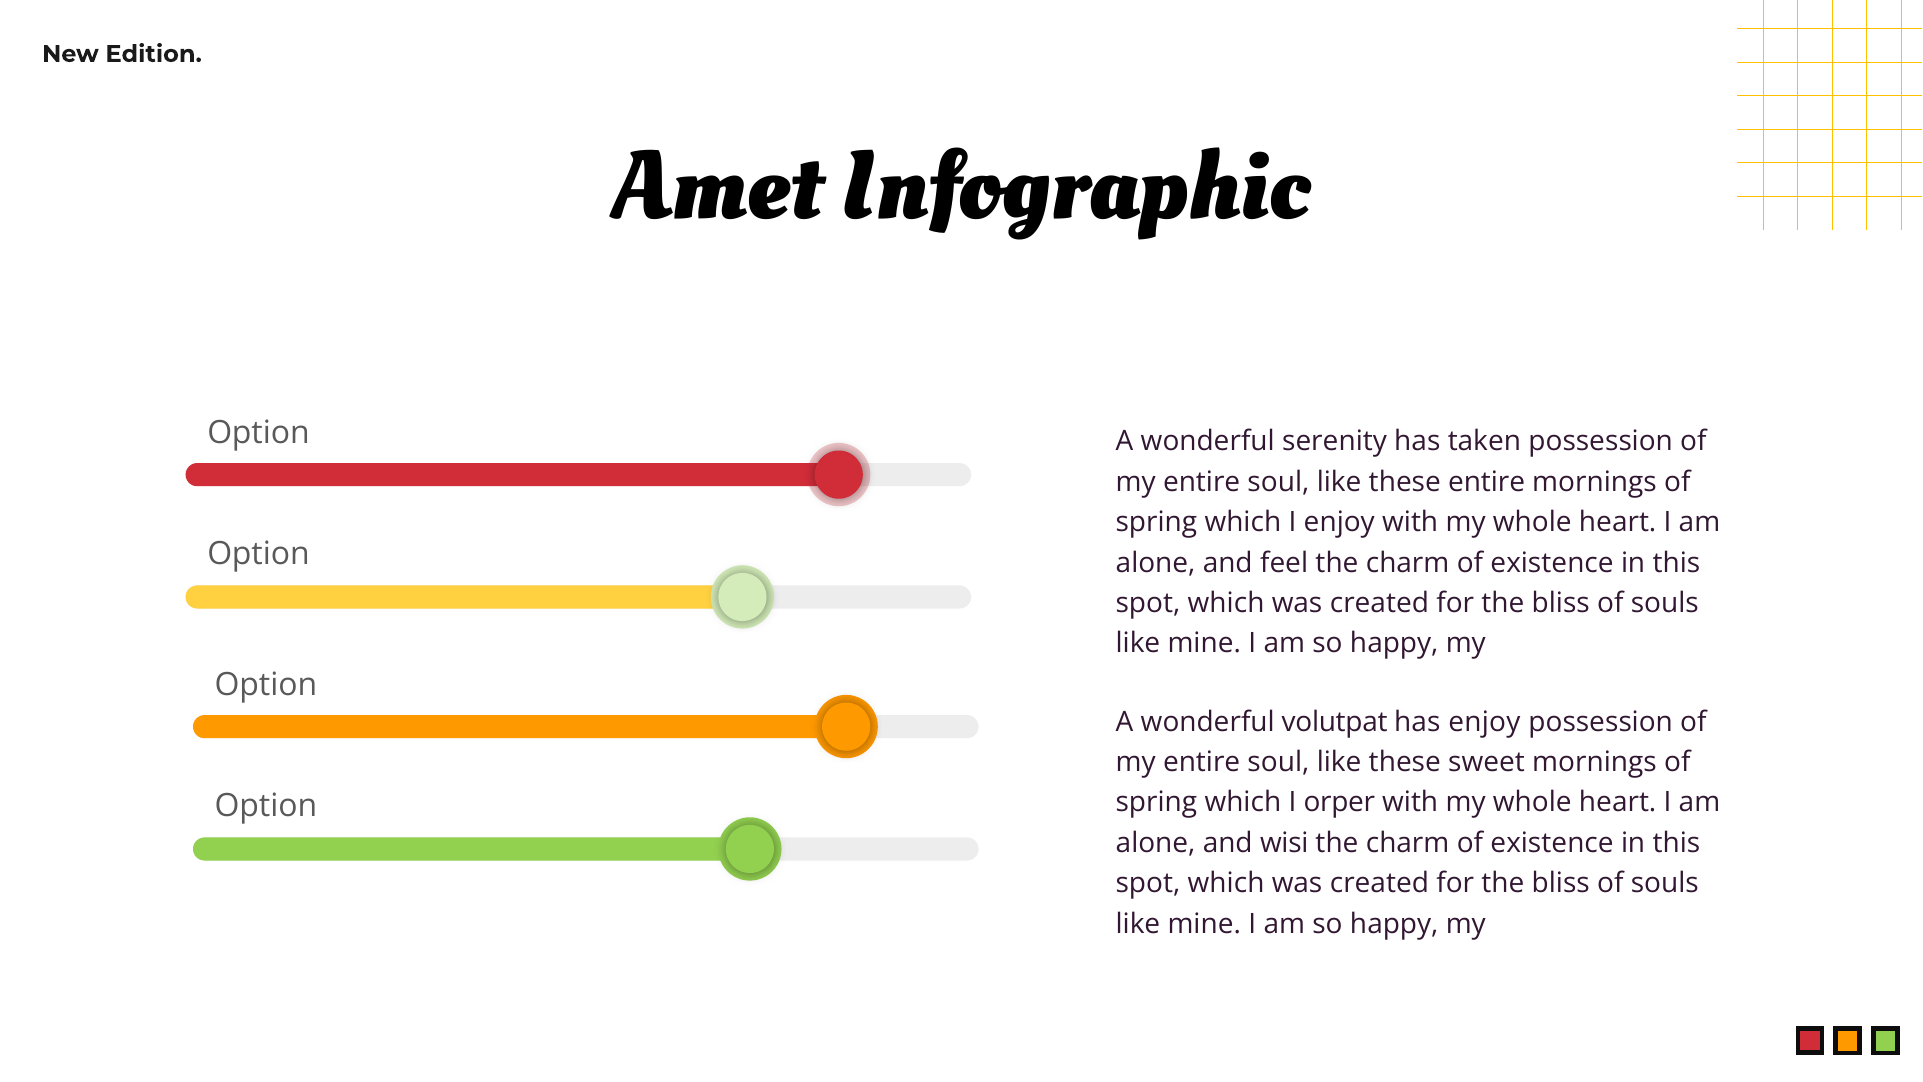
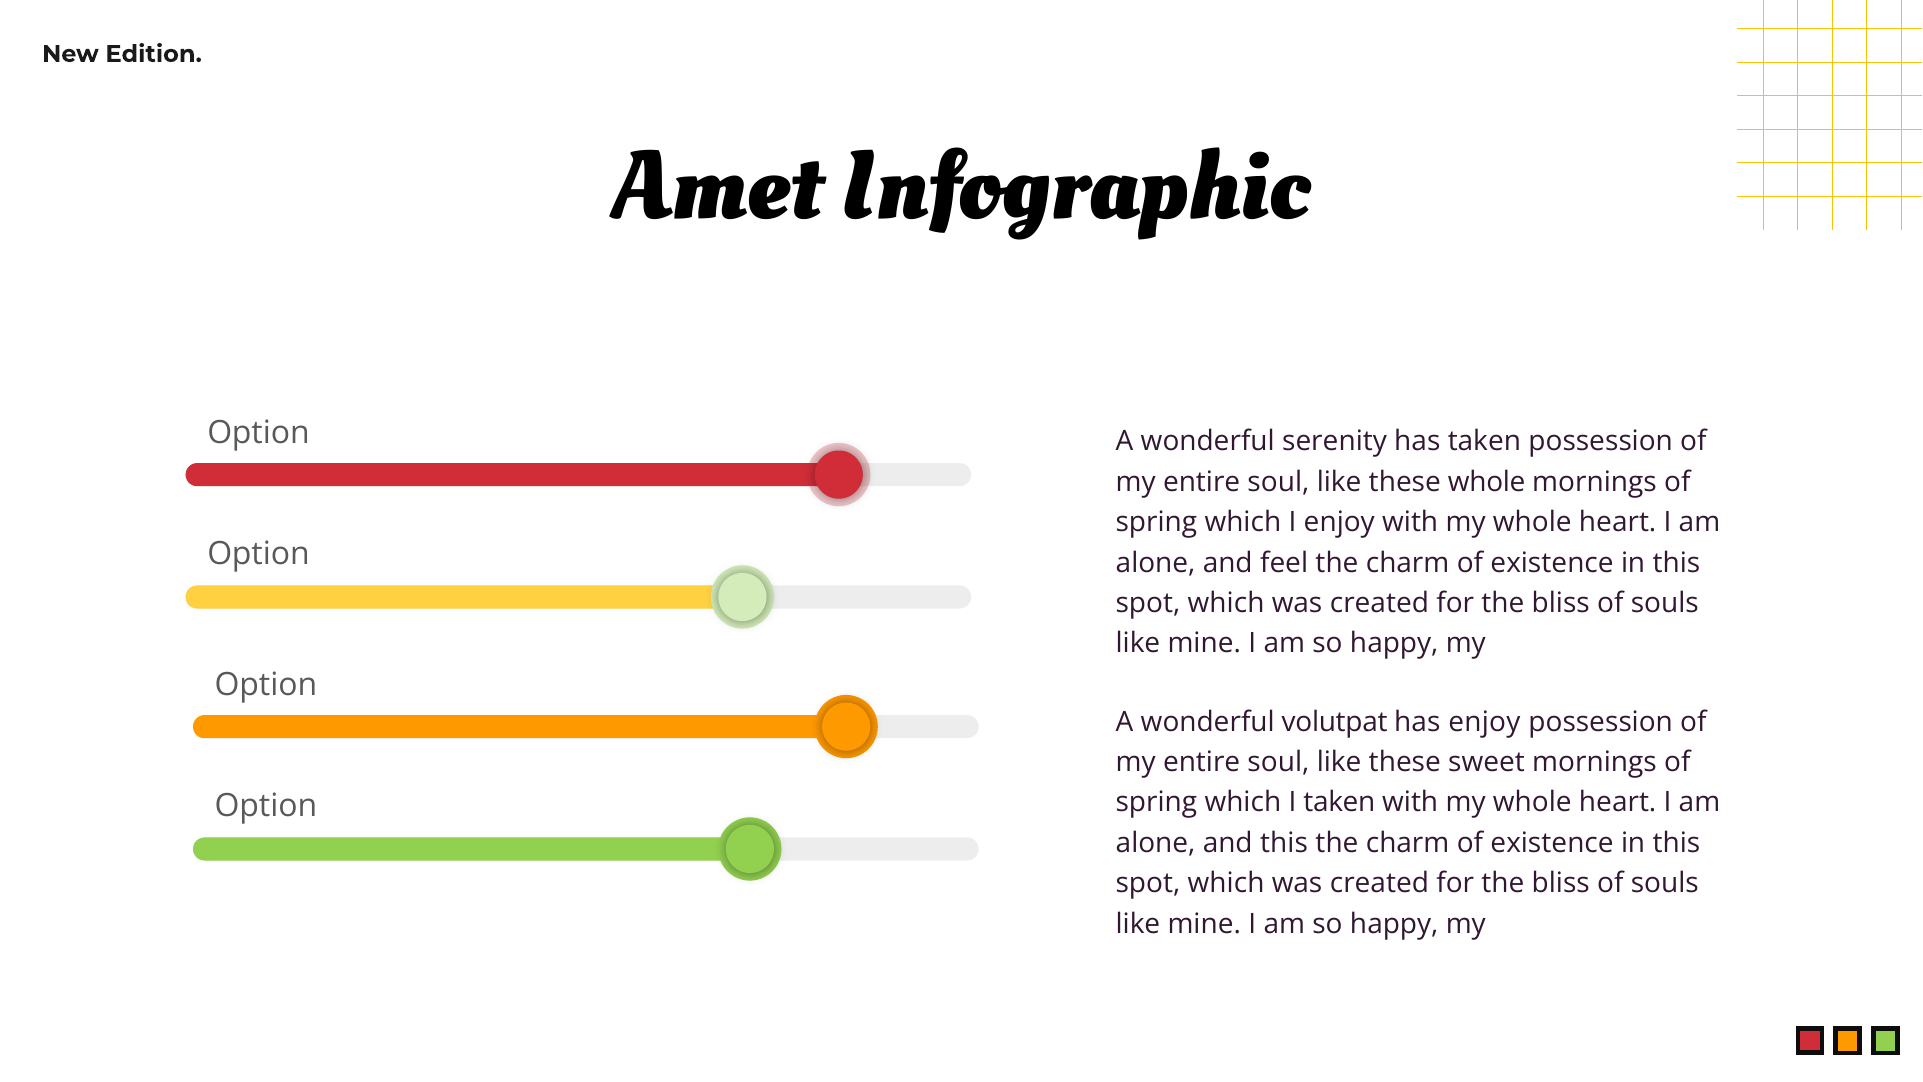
these entire: entire -> whole
I orper: orper -> taken
and wisi: wisi -> this
